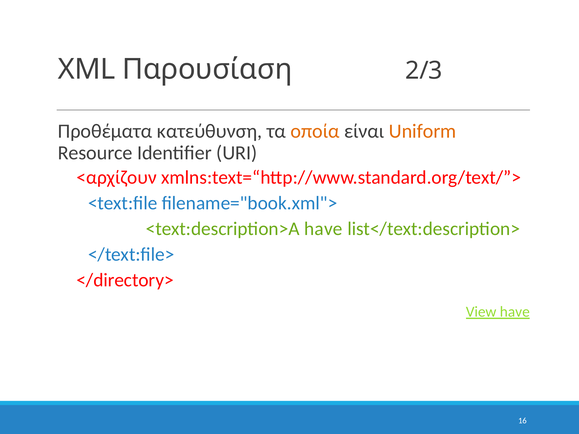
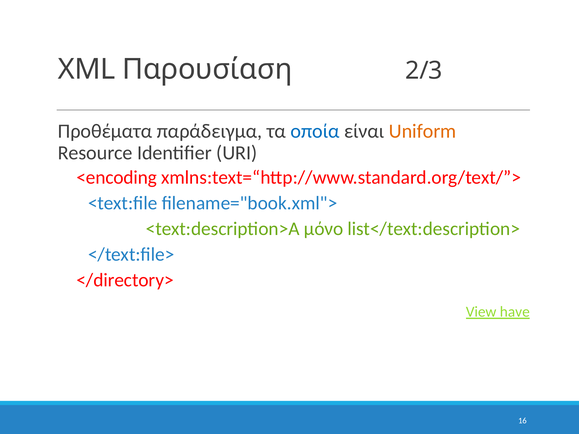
κατεύθυνση: κατεύθυνση -> παράδειγμα
οποία colour: orange -> blue
<αρχίζουν: <αρχίζουν -> <encoding
<text:description>A have: have -> μόνο
